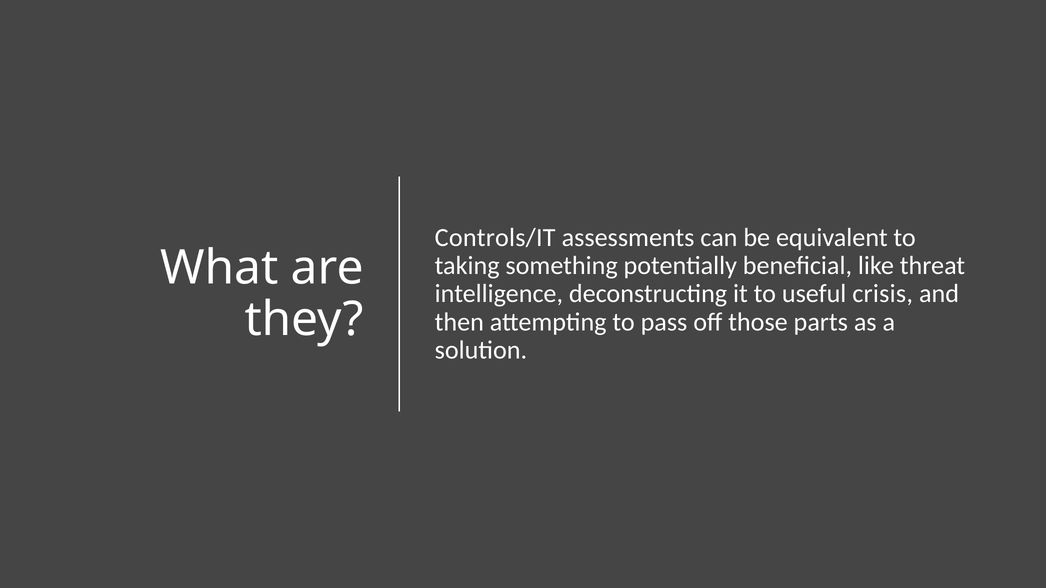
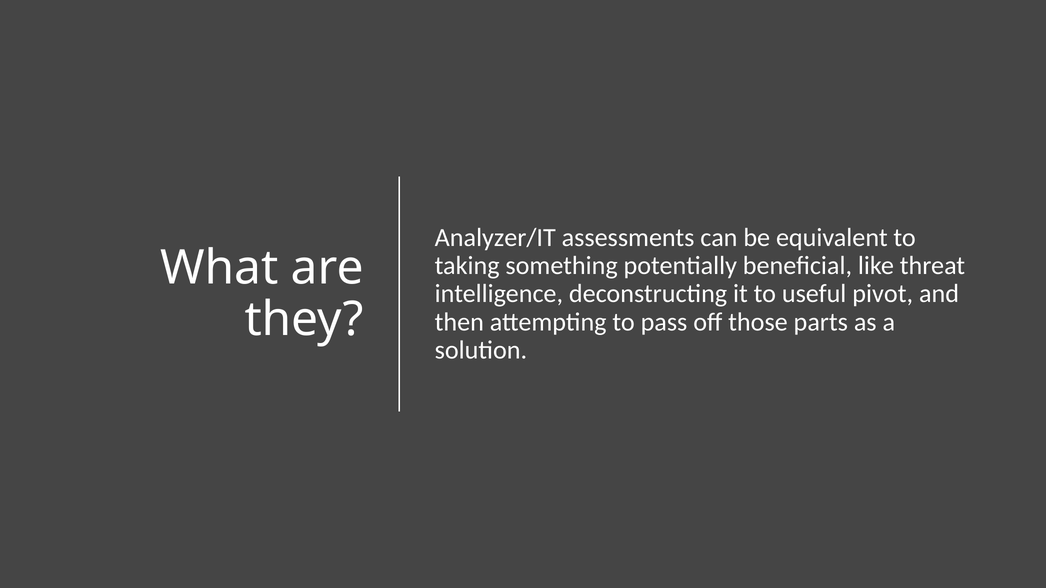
Controls/IT: Controls/IT -> Analyzer/IT
crisis: crisis -> pivot
